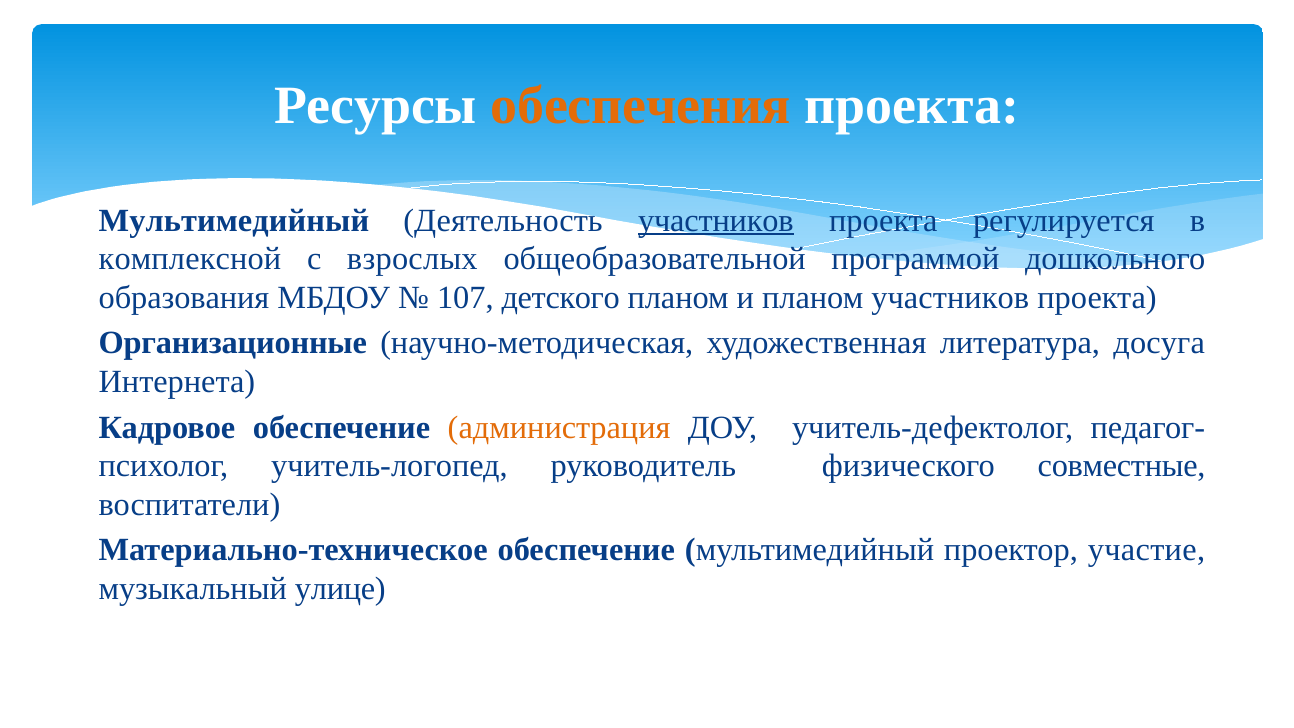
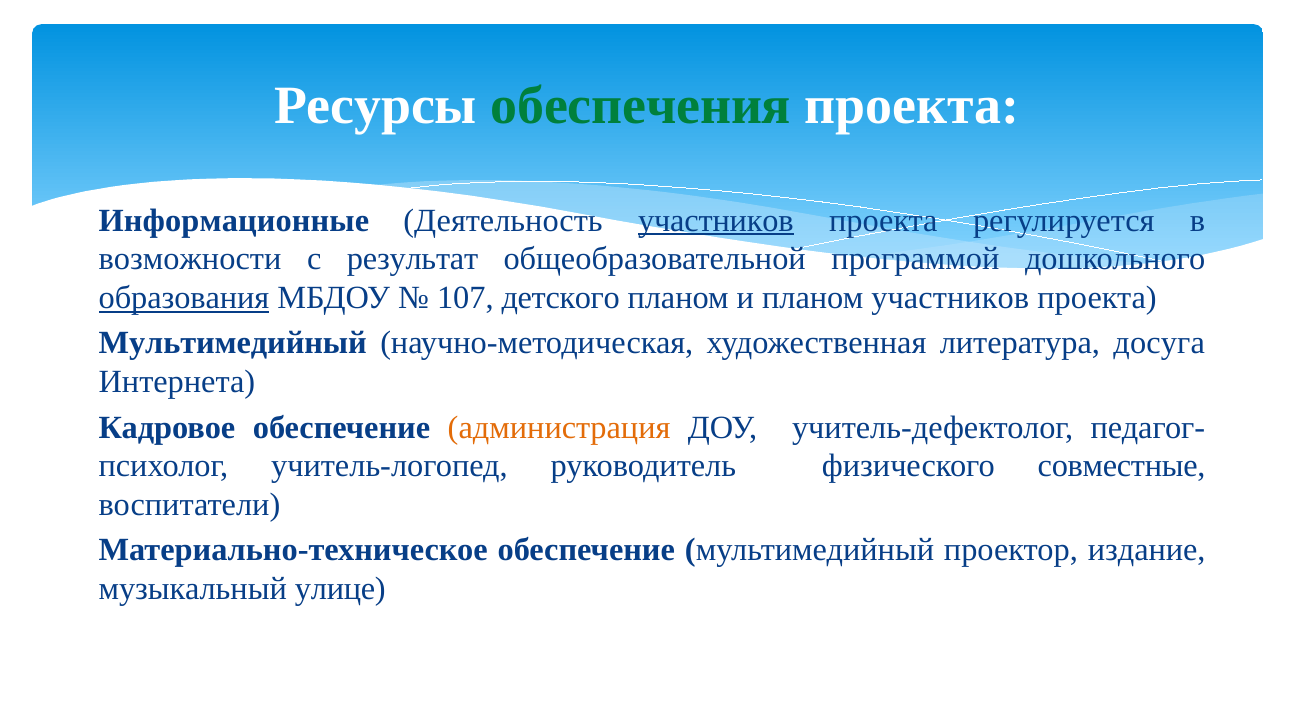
обеспечения colour: orange -> green
Мультимедийный at (234, 220): Мультимедийный -> Информационные
комплексной: комплексной -> возможности
взрослых: взрослых -> результат
образования underline: none -> present
Организационные at (233, 343): Организационные -> Мультимедийный
участие: участие -> издание
